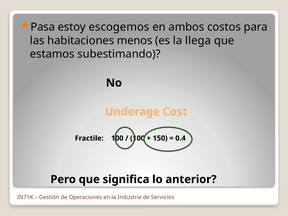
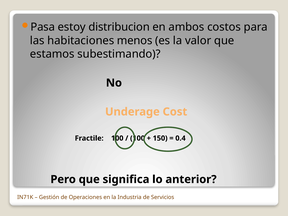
escogemos: escogemos -> distribucion
llega: llega -> valor
